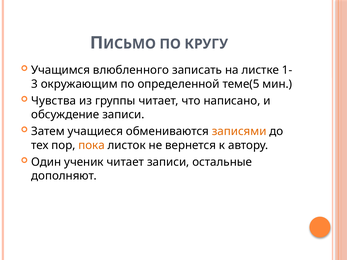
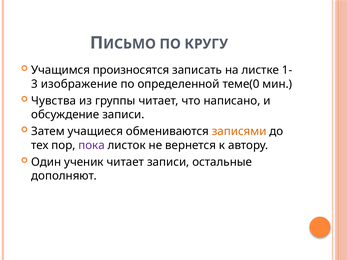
влюбленного: влюбленного -> произносятся
окружающим: окружающим -> изображение
теме(5: теме(5 -> теме(0
пока colour: orange -> purple
